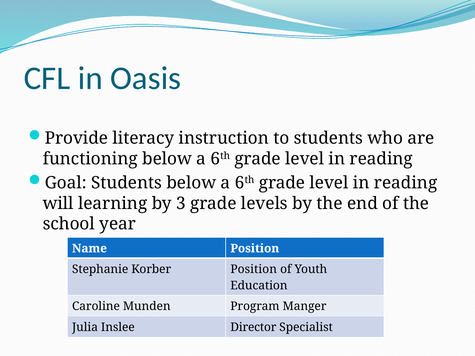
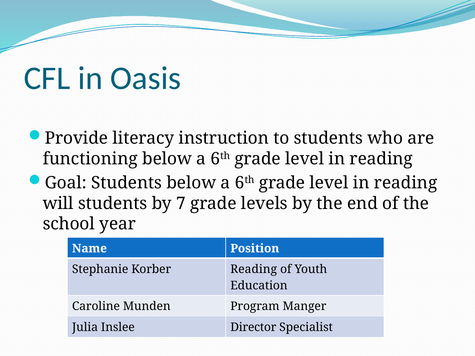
will learning: learning -> students
3: 3 -> 7
Korber Position: Position -> Reading
